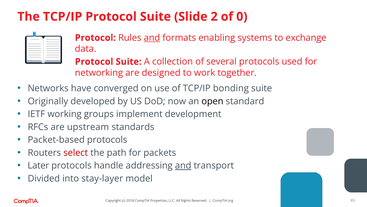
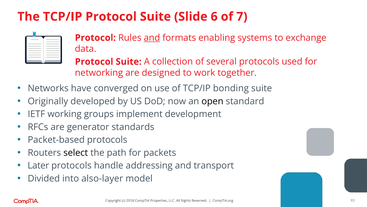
2: 2 -> 6
0: 0 -> 7
upstream: upstream -> generator
select colour: red -> black
and at (183, 165) underline: present -> none
stay-layer: stay-layer -> also-layer
